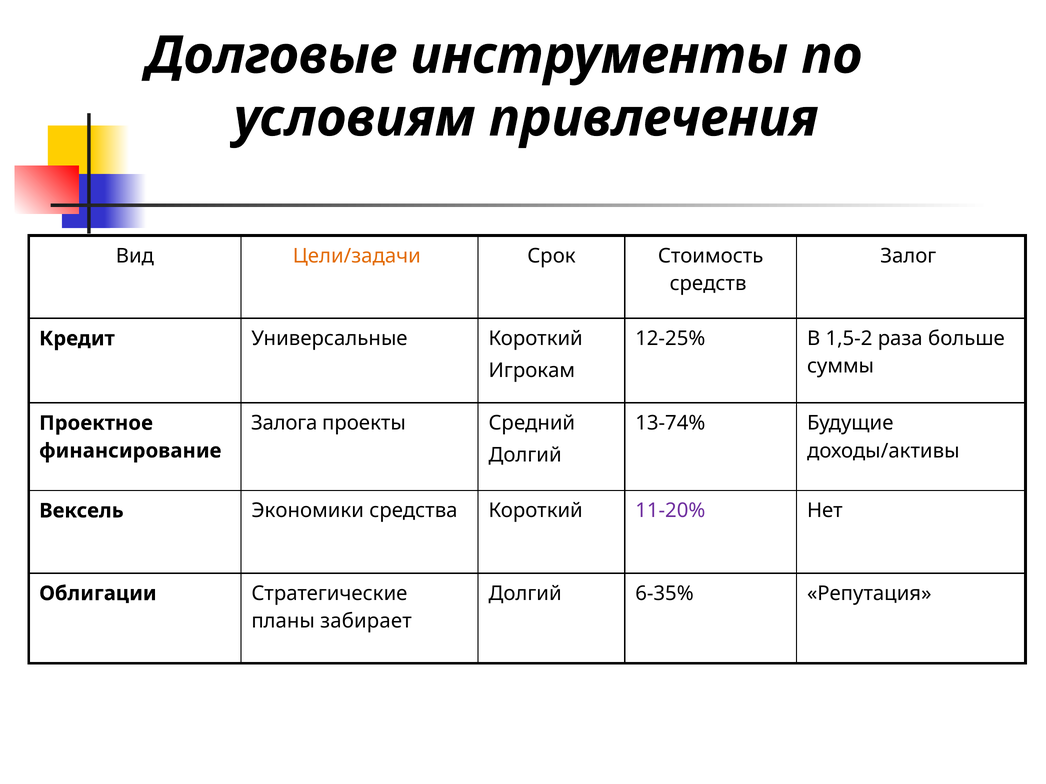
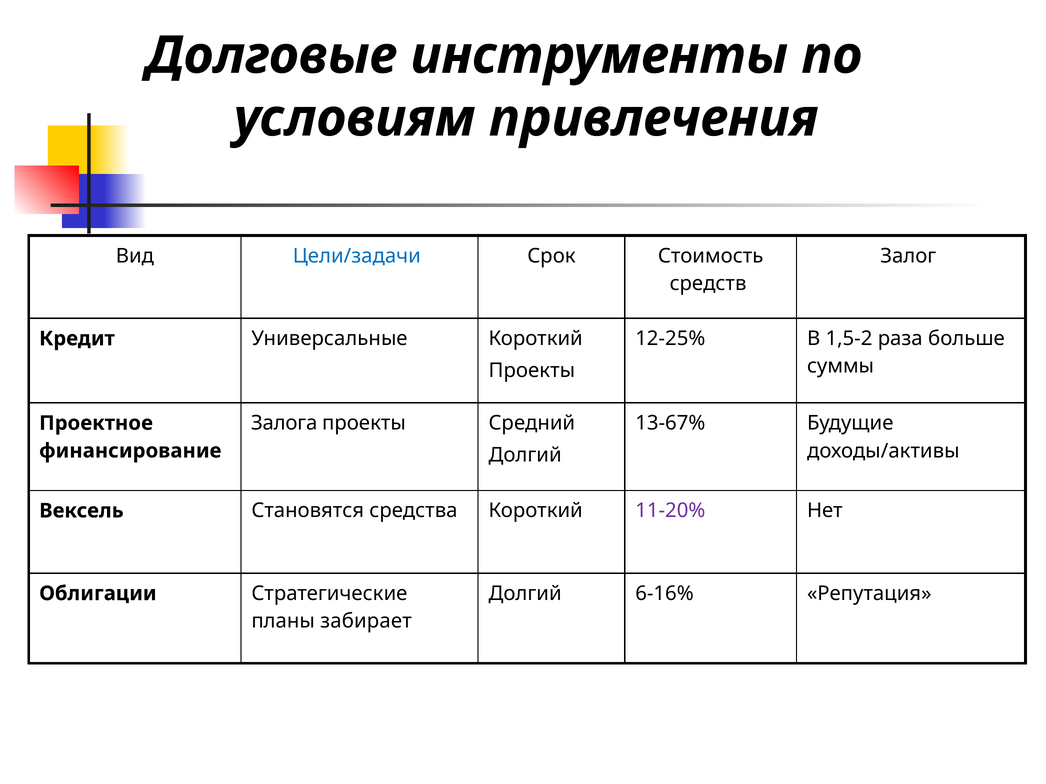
Цели/задачи colour: orange -> blue
Игрокам at (532, 371): Игрокам -> Проекты
13-74%: 13-74% -> 13-67%
Экономики: Экономики -> Становятся
6-35%: 6-35% -> 6-16%
